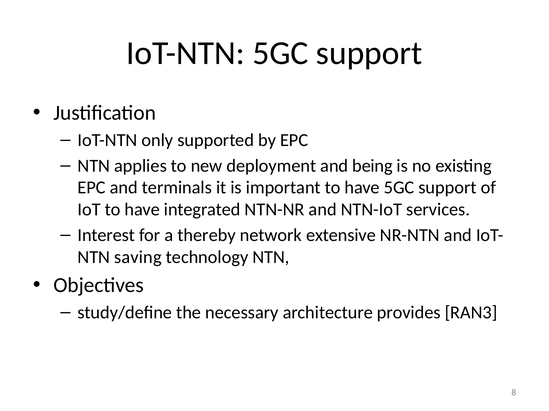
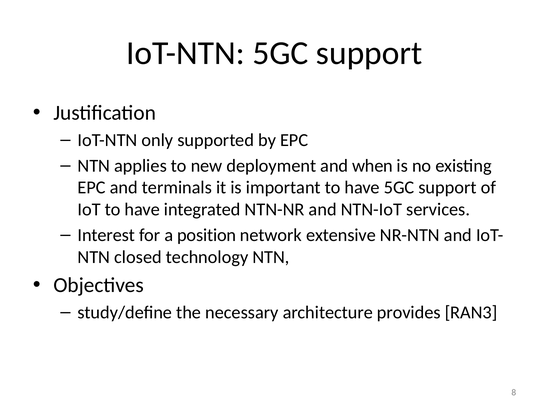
being: being -> when
thereby: thereby -> position
saving: saving -> closed
